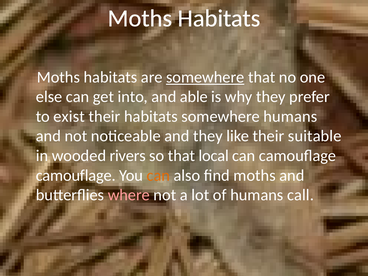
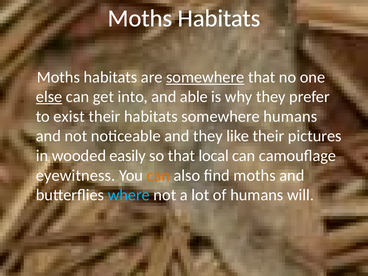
else underline: none -> present
suitable: suitable -> pictures
rivers: rivers -> easily
camouflage at (76, 175): camouflage -> eyewitness
where colour: pink -> light blue
call: call -> will
